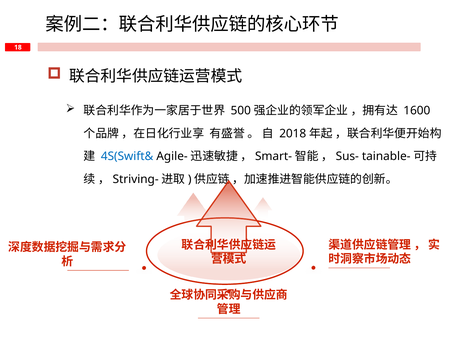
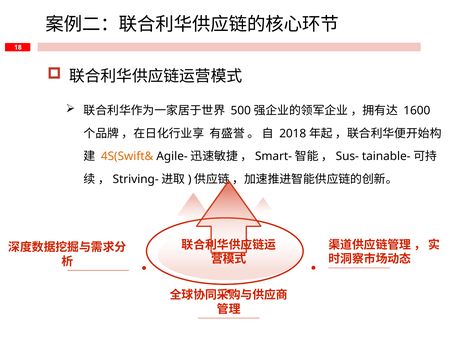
4S(Swift& colour: blue -> orange
